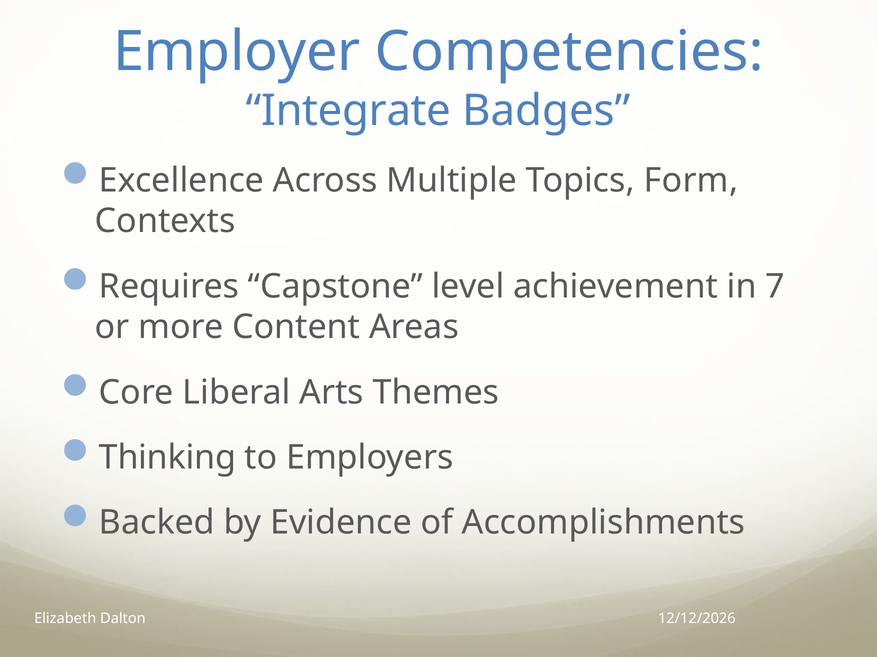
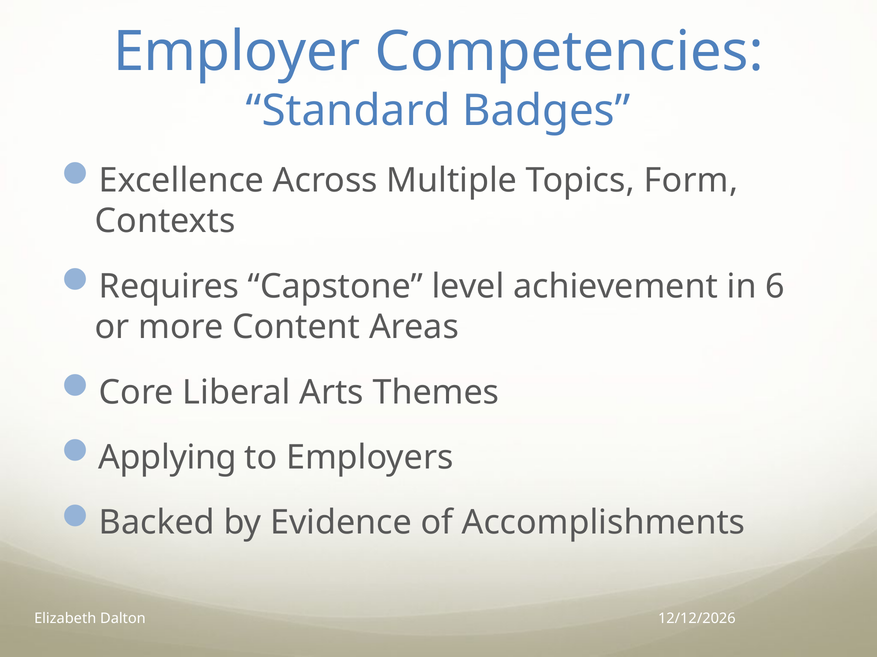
Integrate: Integrate -> Standard
7: 7 -> 6
Thinking: Thinking -> Applying
